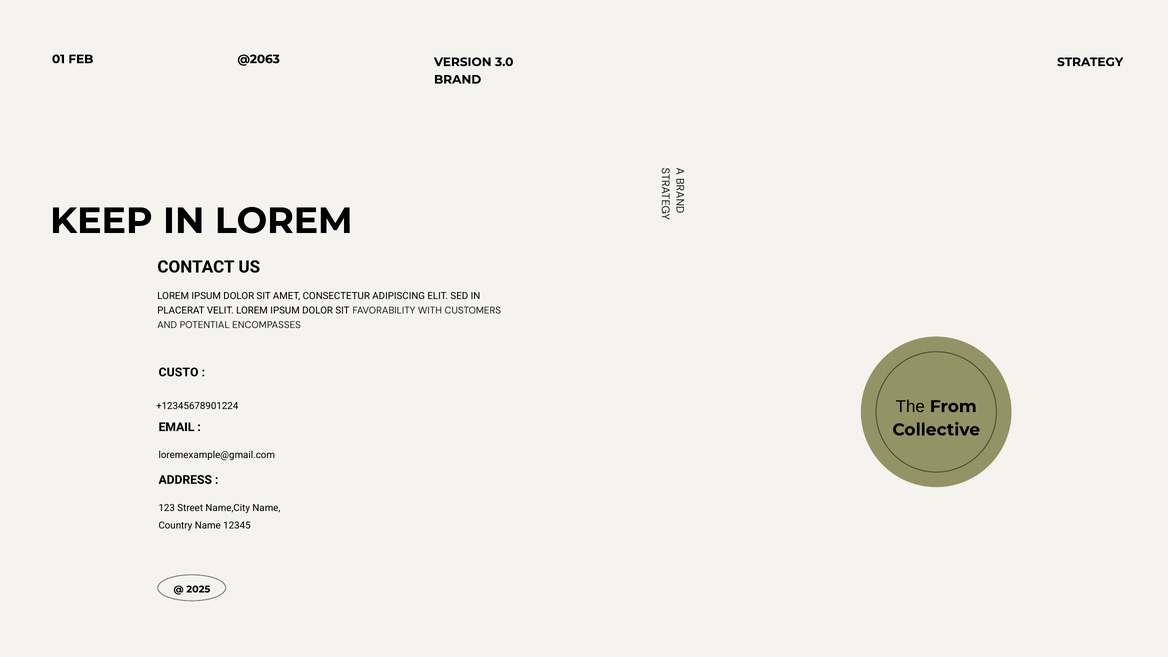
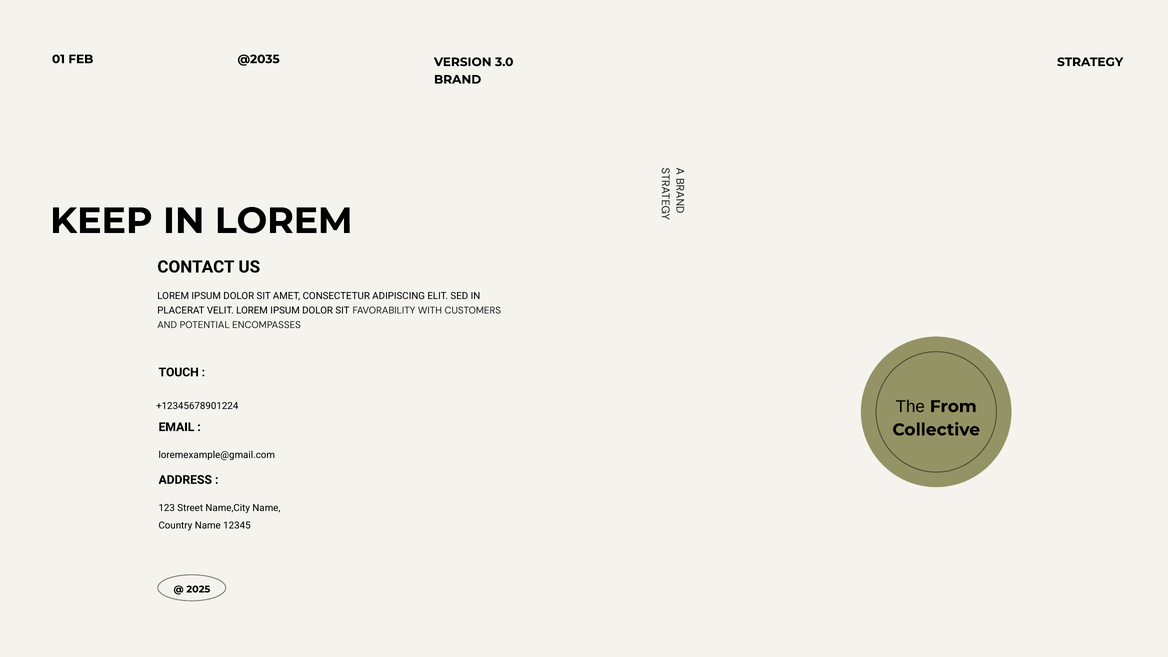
@2063: @2063 -> @2035
CUSTO: CUSTO -> TOUCH
